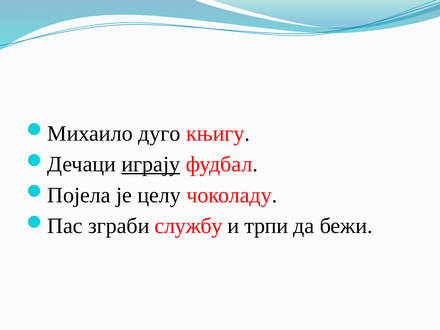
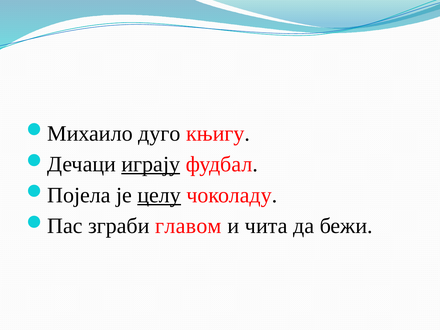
целу underline: none -> present
службу: службу -> главом
трпи: трпи -> чита
